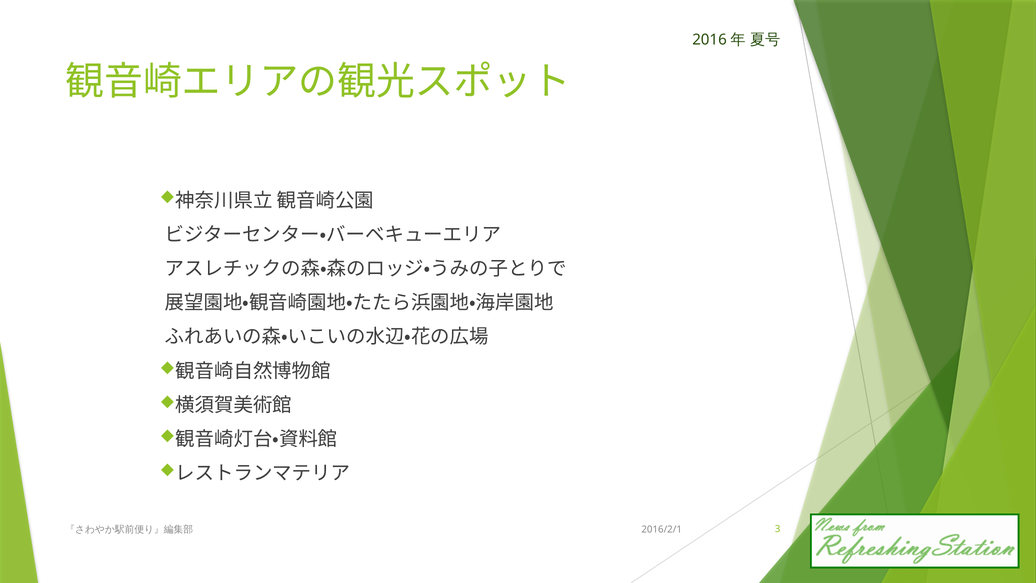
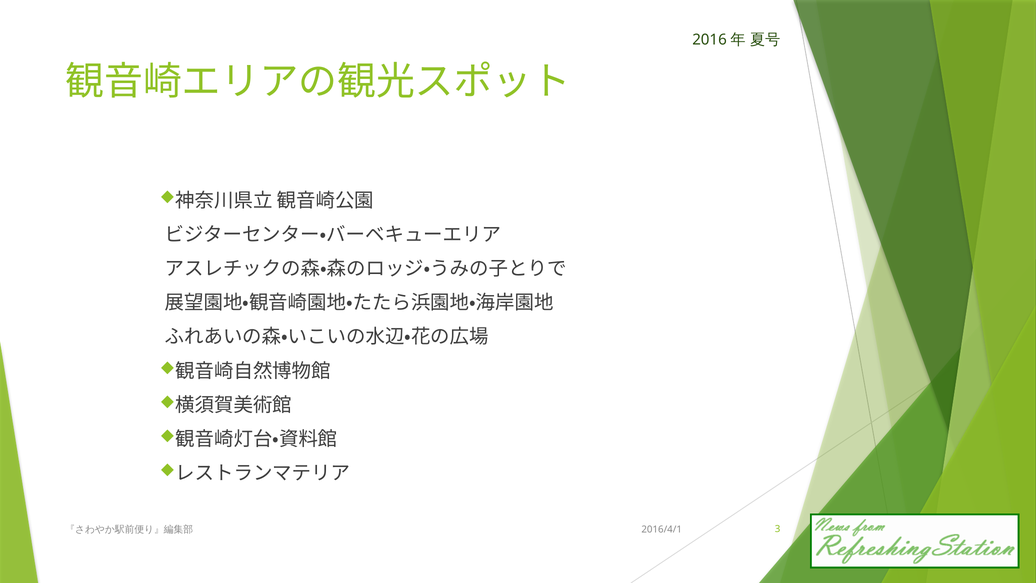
2016/2/1: 2016/2/1 -> 2016/4/1
